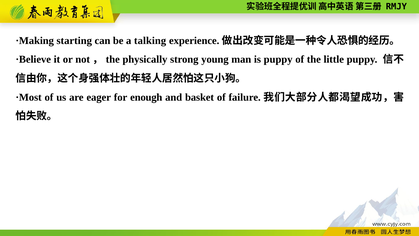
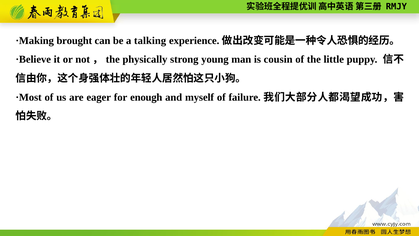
starting: starting -> brought
is puppy: puppy -> cousin
basket: basket -> myself
